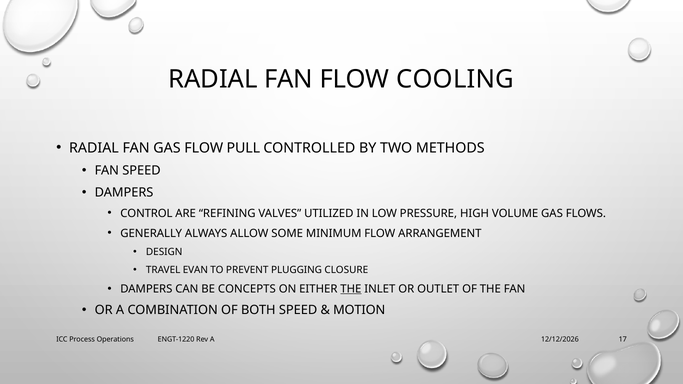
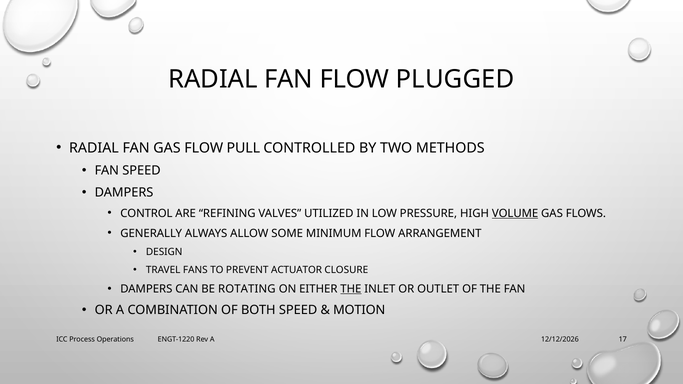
COOLING: COOLING -> PLUGGED
VOLUME underline: none -> present
EVAN: EVAN -> FANS
PLUGGING: PLUGGING -> ACTUATOR
CONCEPTS: CONCEPTS -> ROTATING
